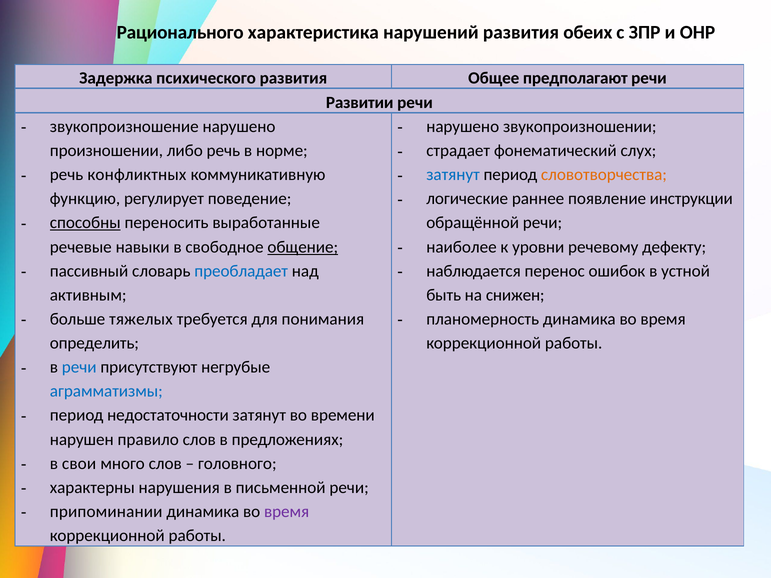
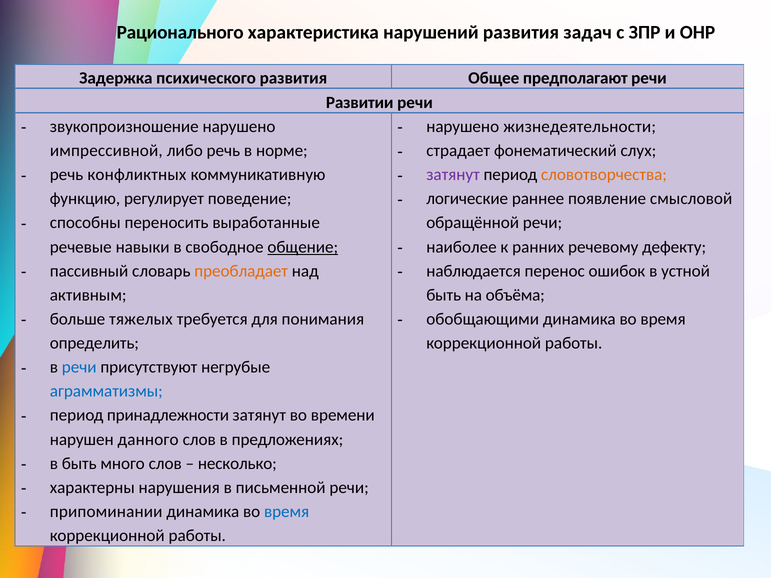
обеих: обеих -> задач
звукопроизношении: звукопроизношении -> жизнедеятельности
произношении: произношении -> импрессивной
затянут at (453, 175) colour: blue -> purple
инструкции: инструкции -> смысловой
способны underline: present -> none
уровни: уровни -> ранних
преобладает colour: blue -> orange
снижен: снижен -> объёма
планомерность: планомерность -> обобщающими
недостаточности: недостаточности -> принадлежности
правило: правило -> данного
в свои: свои -> быть
головного: головного -> несколько
время at (287, 512) colour: purple -> blue
